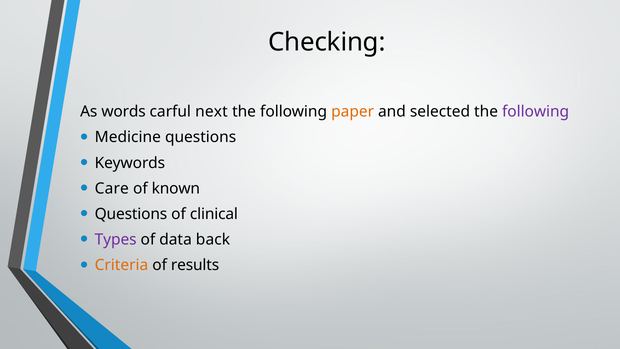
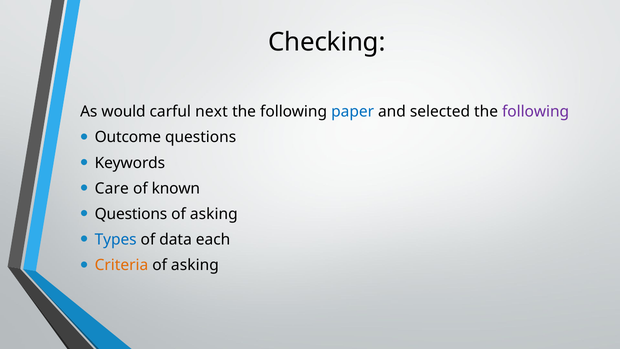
words: words -> would
paper colour: orange -> blue
Medicine: Medicine -> Outcome
clinical at (214, 214): clinical -> asking
Types colour: purple -> blue
back: back -> each
results at (195, 265): results -> asking
